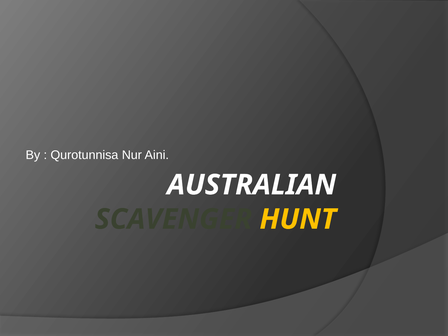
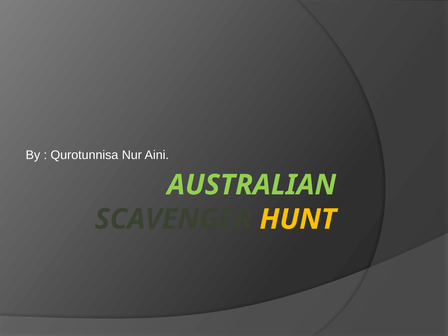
AUSTRALIAN colour: white -> light green
